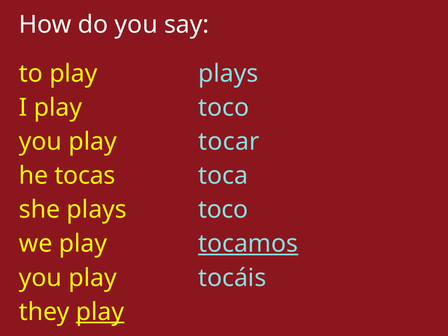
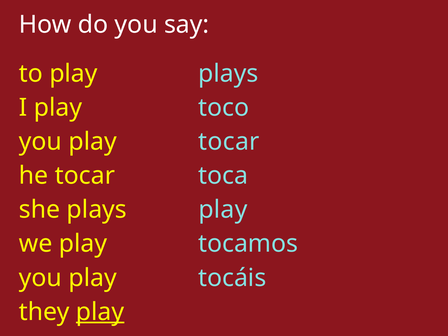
he tocas: tocas -> tocar
plays toco: toco -> play
tocamos underline: present -> none
